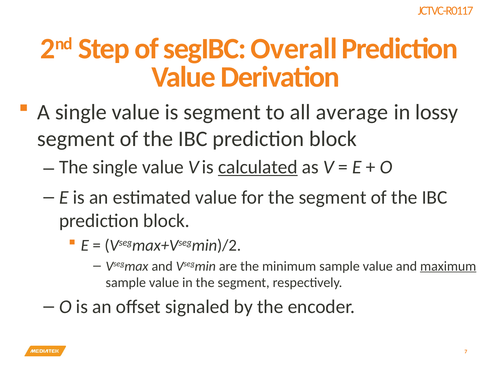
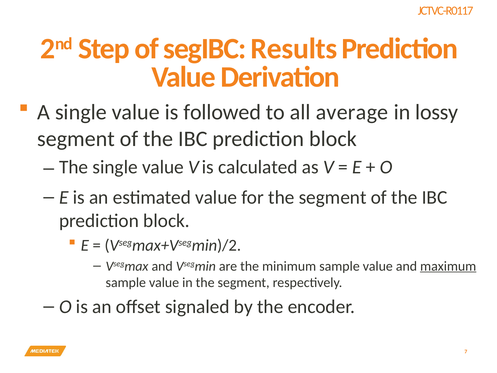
Overall: Overall -> Results
is segment: segment -> followed
calculated underline: present -> none
